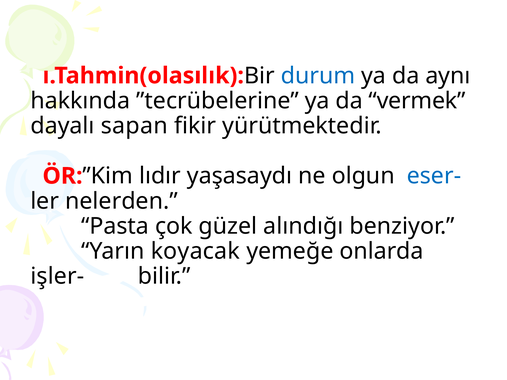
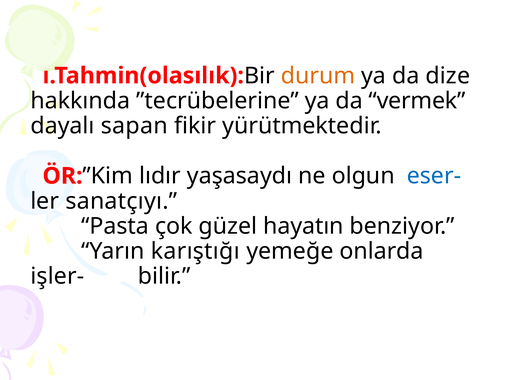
durum colour: blue -> orange
aynı: aynı -> dize
nelerden: nelerden -> sanatçıyı
alındığı: alındığı -> hayatın
koyacak: koyacak -> karıştığı
